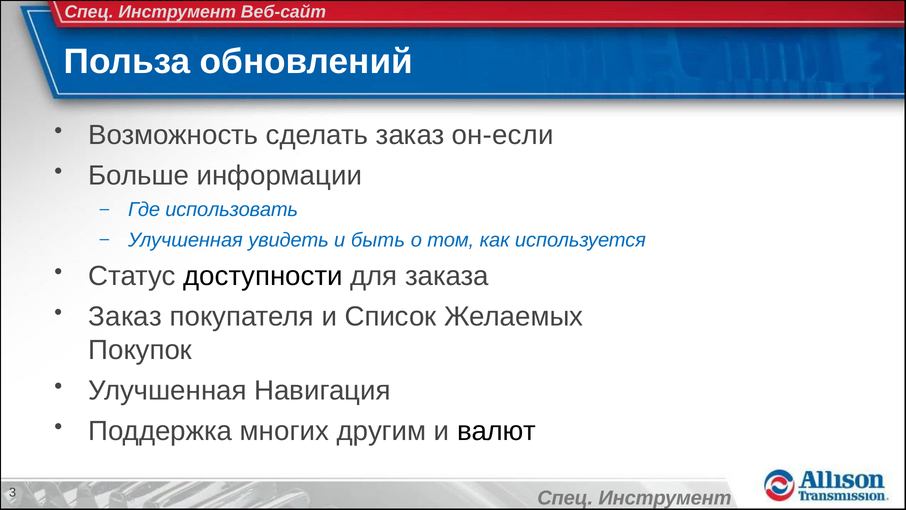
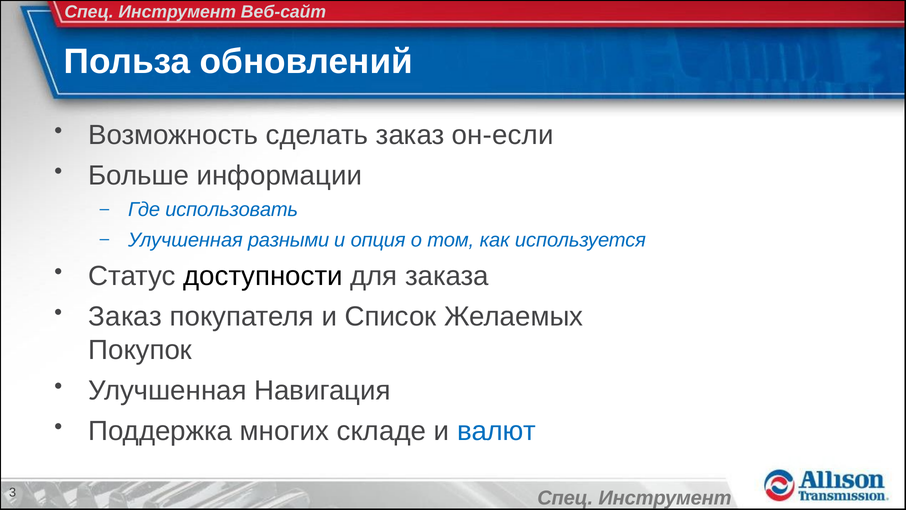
увидеть: увидеть -> разными
быть: быть -> опция
другим: другим -> складе
валют colour: black -> blue
